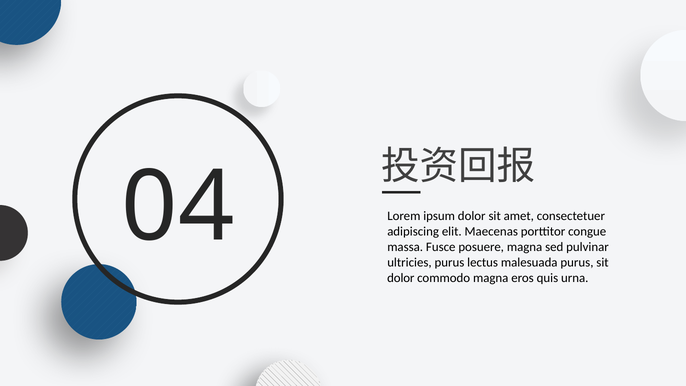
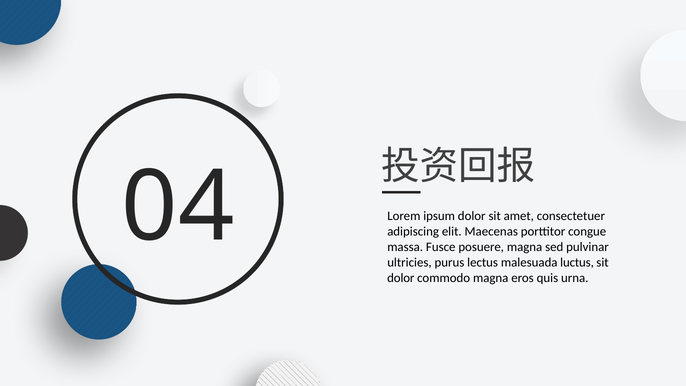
malesuada purus: purus -> luctus
